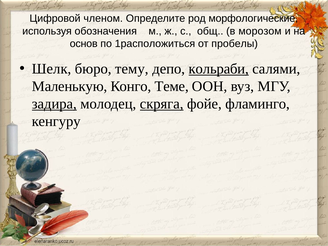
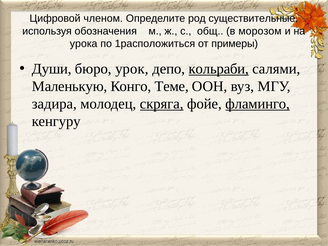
морфологические: морфологические -> существительные
основ: основ -> урока
пробелы: пробелы -> примеры
Шелк: Шелк -> Души
тему: тему -> урок
задира underline: present -> none
фламинго underline: none -> present
